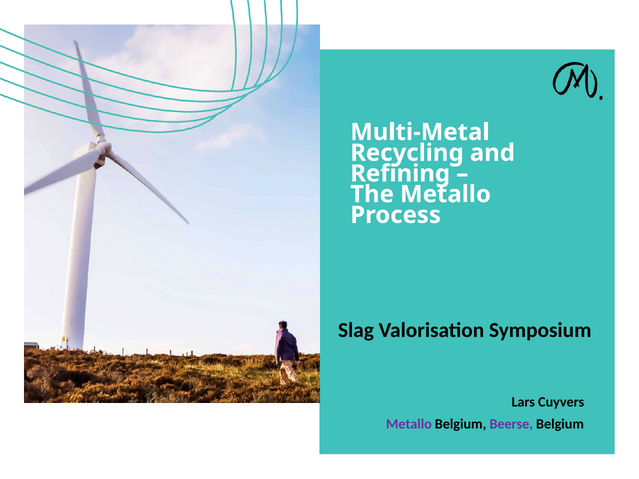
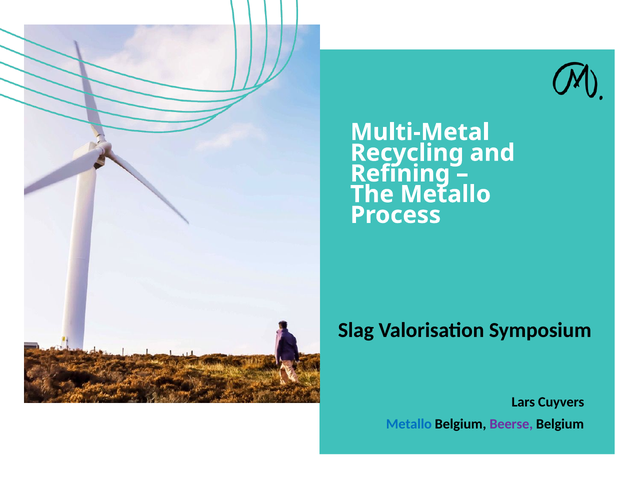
Metallo at (409, 424) colour: purple -> blue
